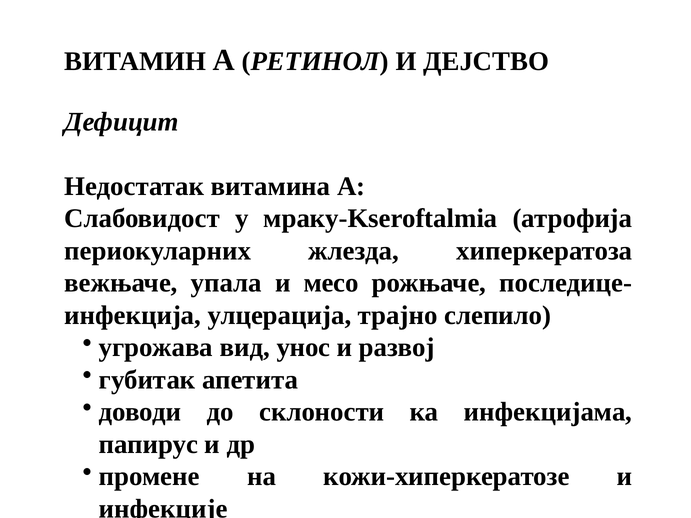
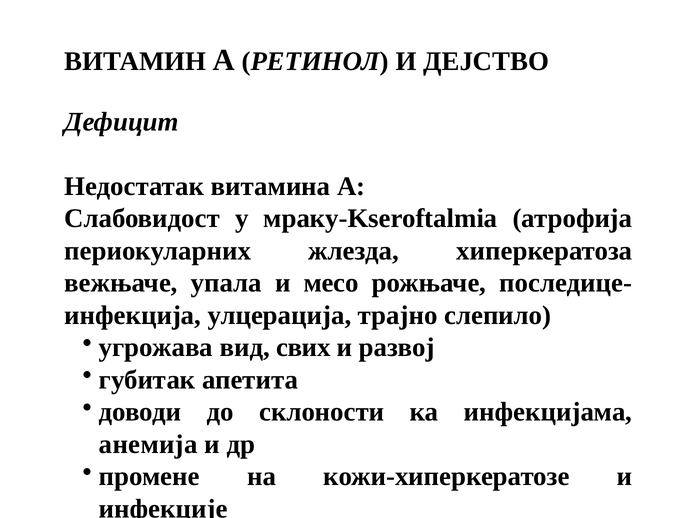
унос: унос -> свих
папирус: папирус -> анемија
